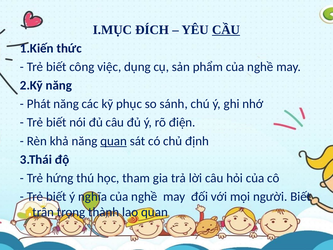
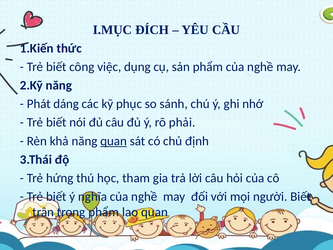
CẦU underline: present -> none
Phát năng: năng -> dáng
điện: điện -> phải
trọng thành: thành -> phẩm
